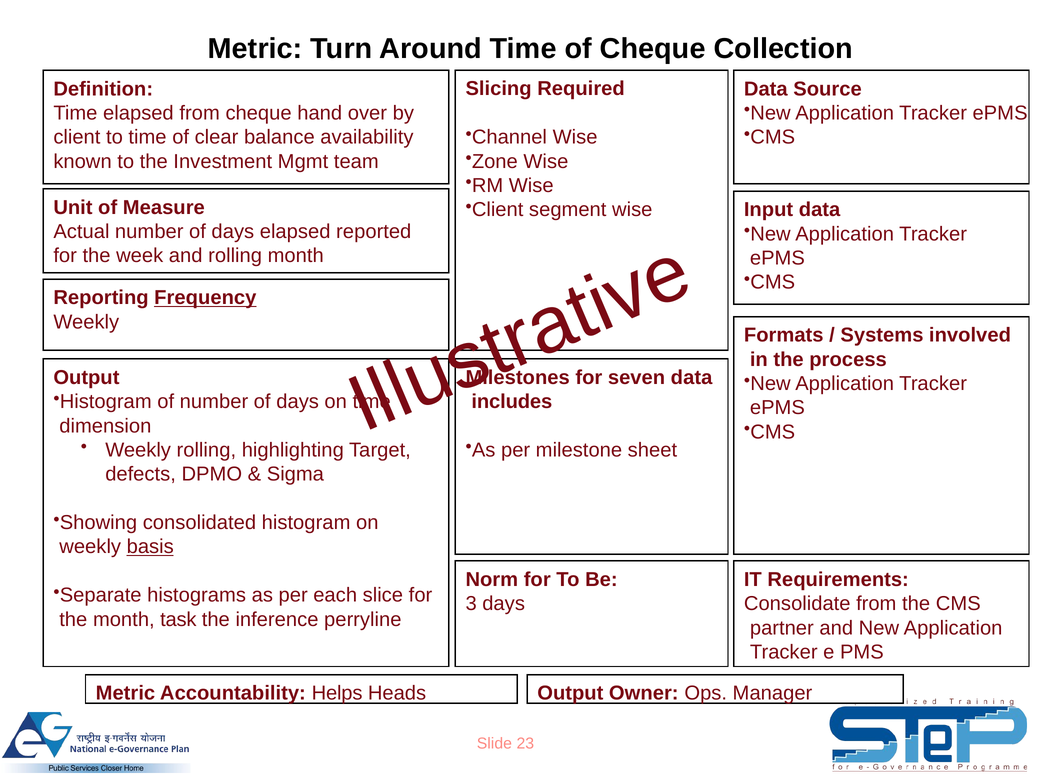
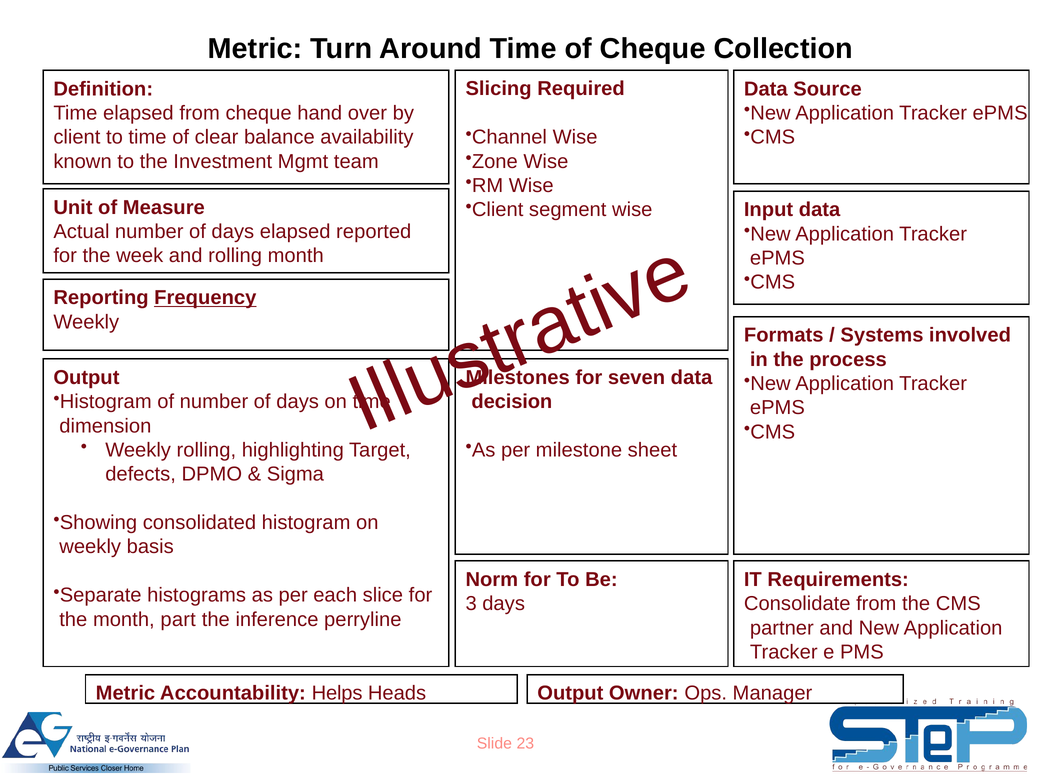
includes: includes -> decision
basis underline: present -> none
task: task -> part
